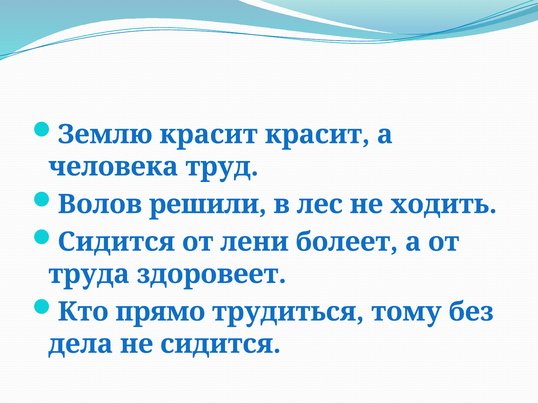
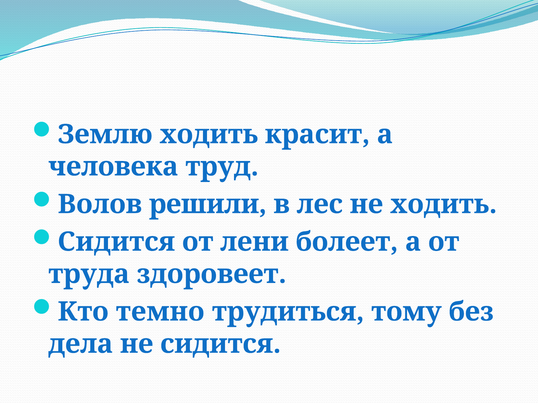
Землю красит: красит -> ходить
прямо: прямо -> темно
